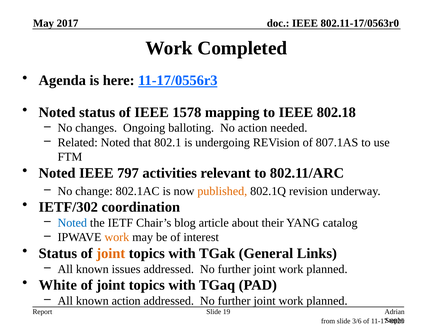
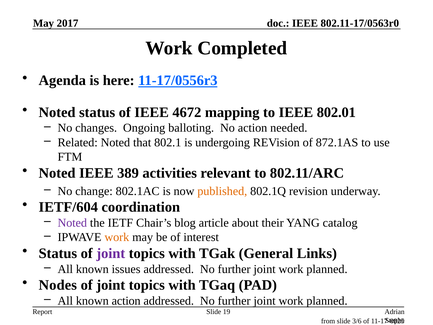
1578: 1578 -> 4672
802.18: 802.18 -> 802.01
807.1AS: 807.1AS -> 872.1AS
797: 797 -> 389
IETF/302: IETF/302 -> IETF/604
Noted at (72, 223) colour: blue -> purple
joint at (111, 253) colour: orange -> purple
White: White -> Nodes
